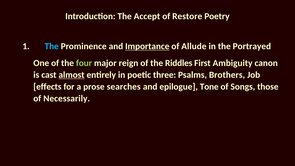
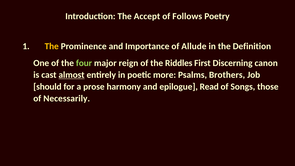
Restore: Restore -> Follows
The at (52, 46) colour: light blue -> yellow
Importance underline: present -> none
Portrayed: Portrayed -> Definition
Ambiguity: Ambiguity -> Discerning
three: three -> more
effects: effects -> should
searches: searches -> harmony
Tone: Tone -> Read
